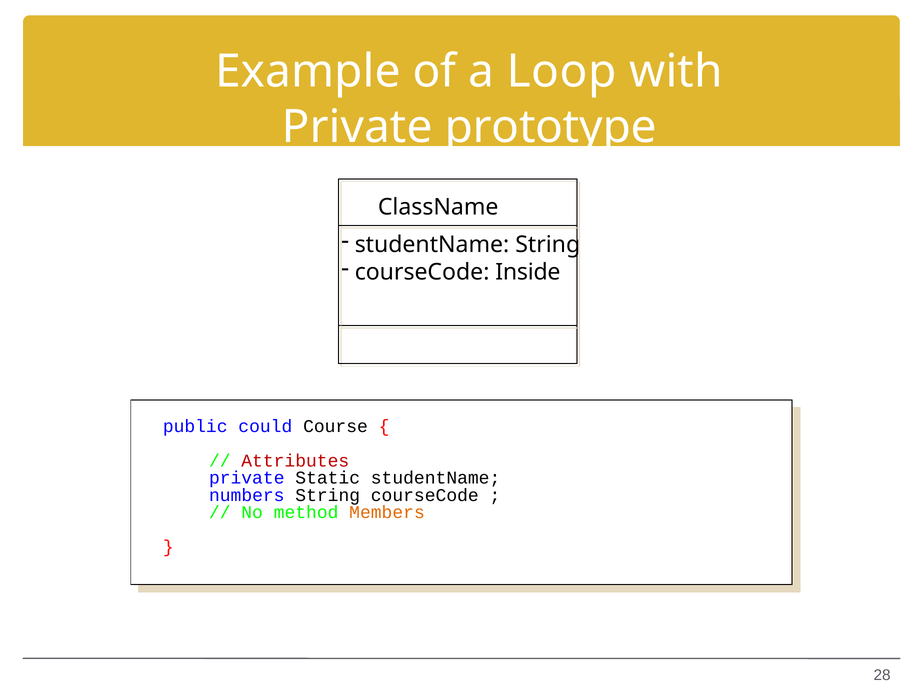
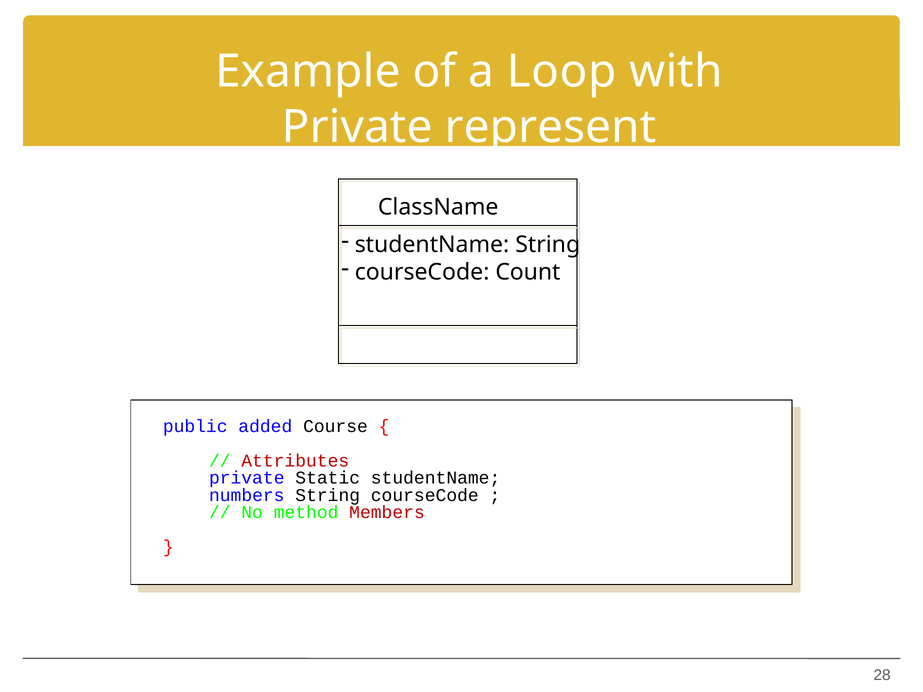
prototype: prototype -> represent
Inside: Inside -> Count
could: could -> added
Members colour: orange -> red
